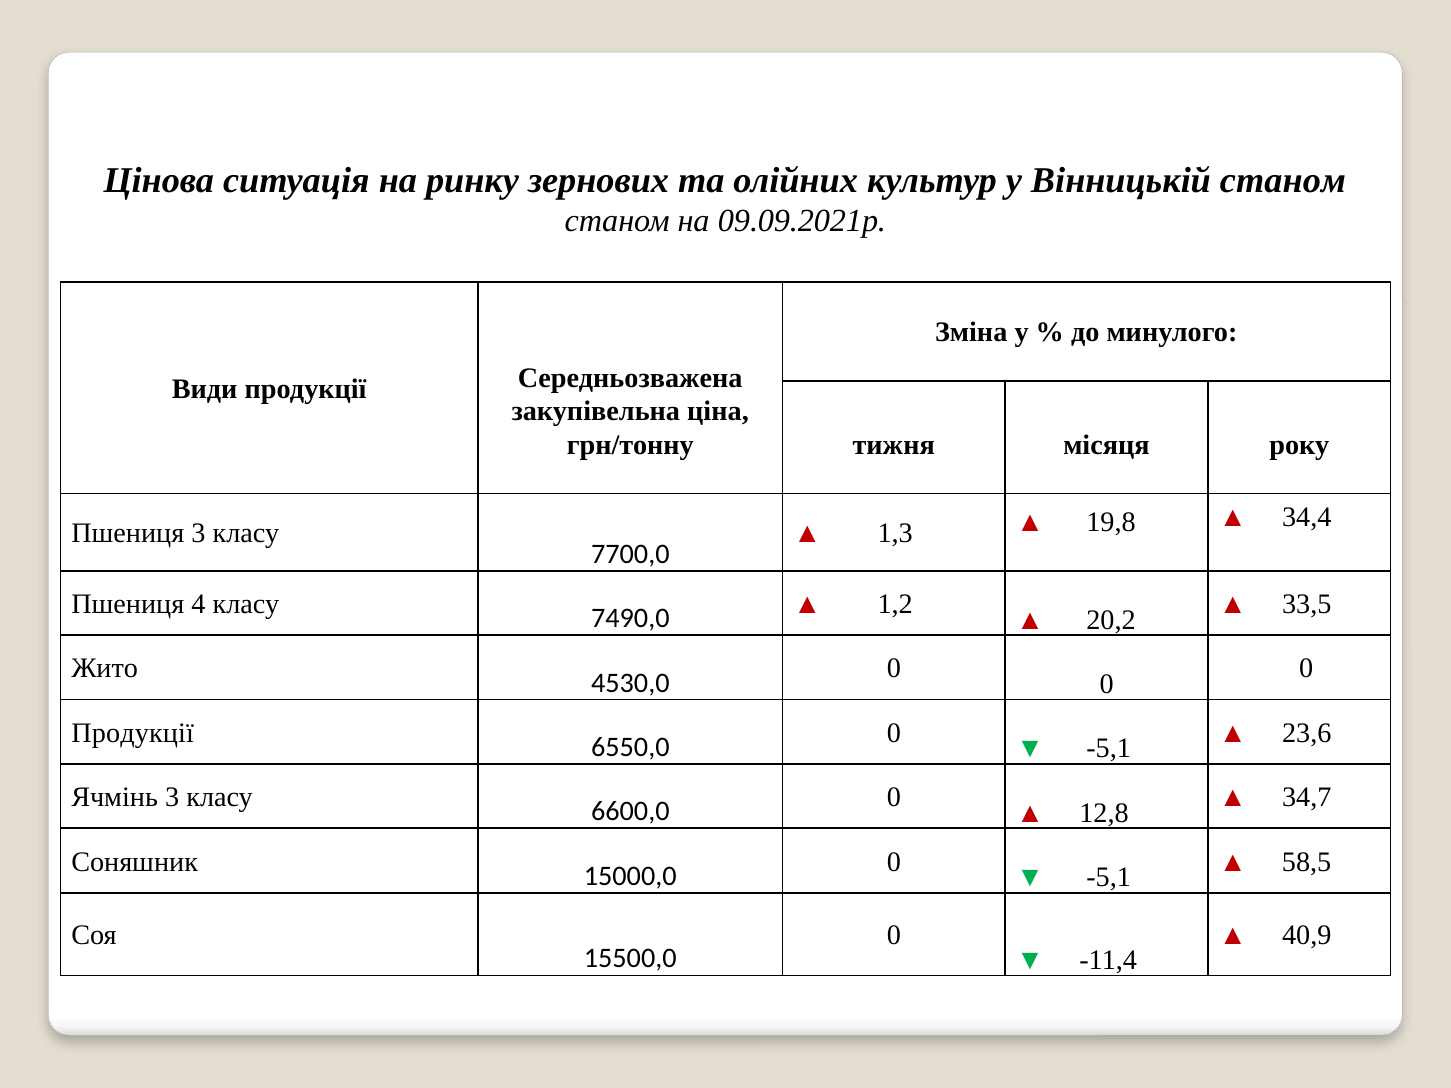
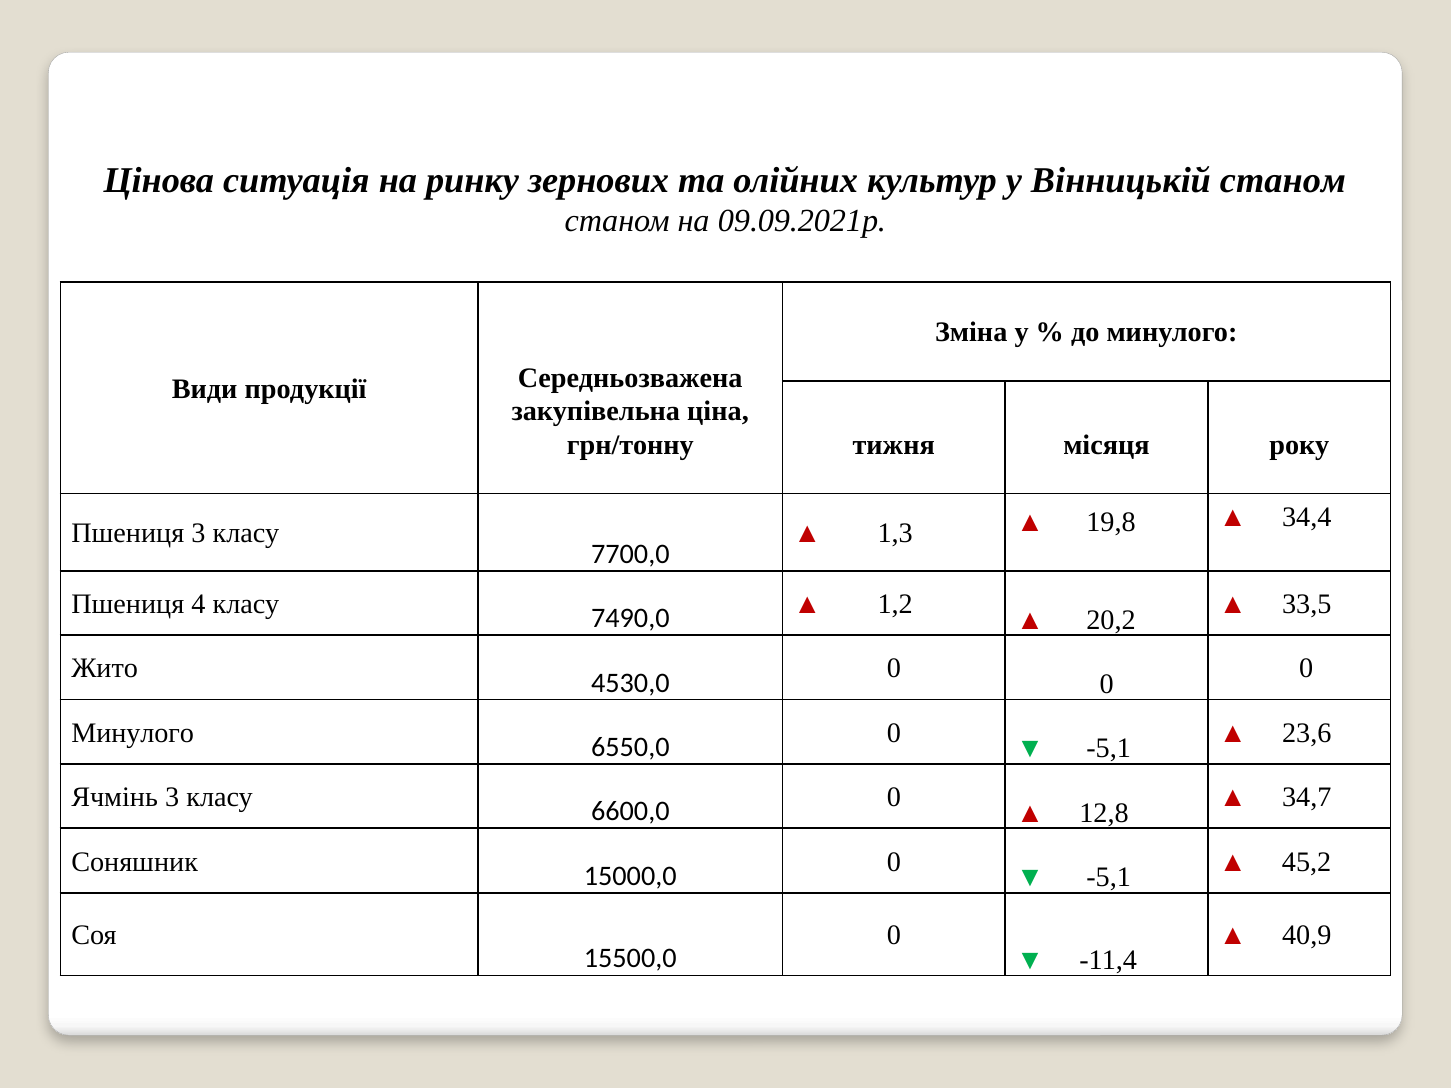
Продукції at (133, 733): Продукції -> Минулого
58,5: 58,5 -> 45,2
